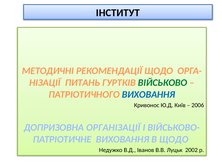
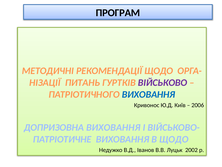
ІНСТИТУТ: ІНСТИТУТ -> ПРОГРАМ
ВІЙСЬКОВО colour: green -> purple
ДОПРИЗОВНА ОРГАНІЗАЦІЇ: ОРГАНІЗАЦІЇ -> ВИХОВАННЯ
